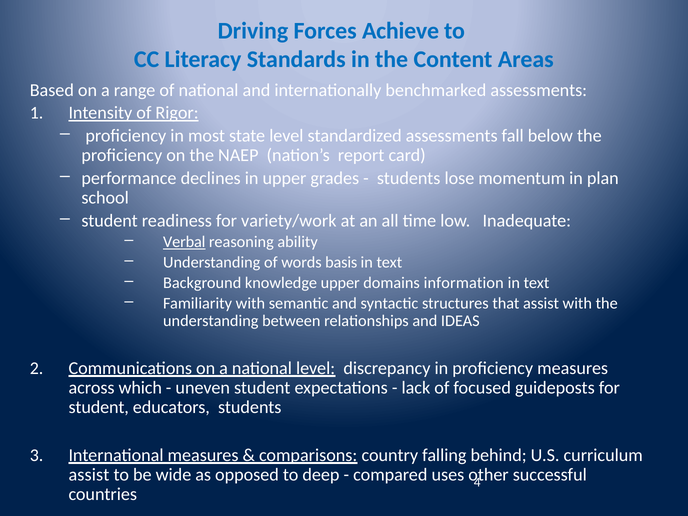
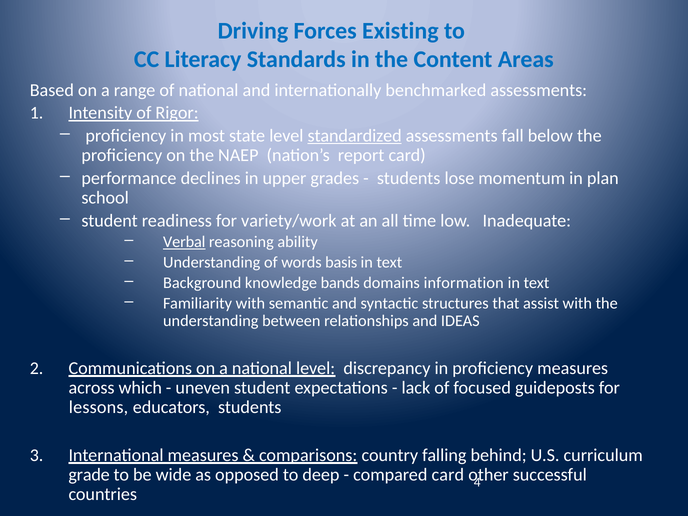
Achieve: Achieve -> Existing
standardized underline: none -> present
knowledge upper: upper -> bands
student at (99, 407): student -> lessons
assist at (89, 475): assist -> grade
compared uses: uses -> card
